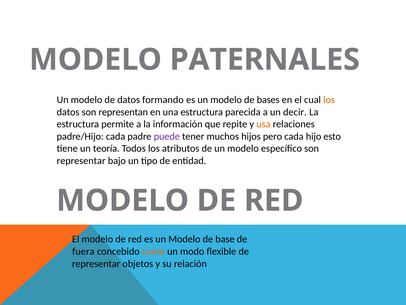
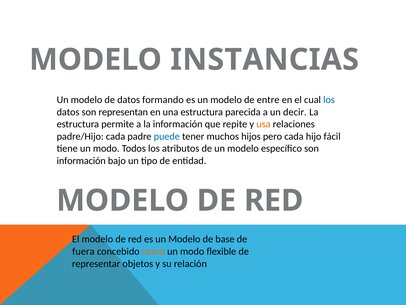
PATERNALES: PATERNALES -> INSTANCIAS
bases: bases -> entre
los at (329, 100) colour: orange -> blue
puede colour: purple -> blue
esto: esto -> fácil
tiene un teoría: teoría -> modo
representar at (81, 161): representar -> información
